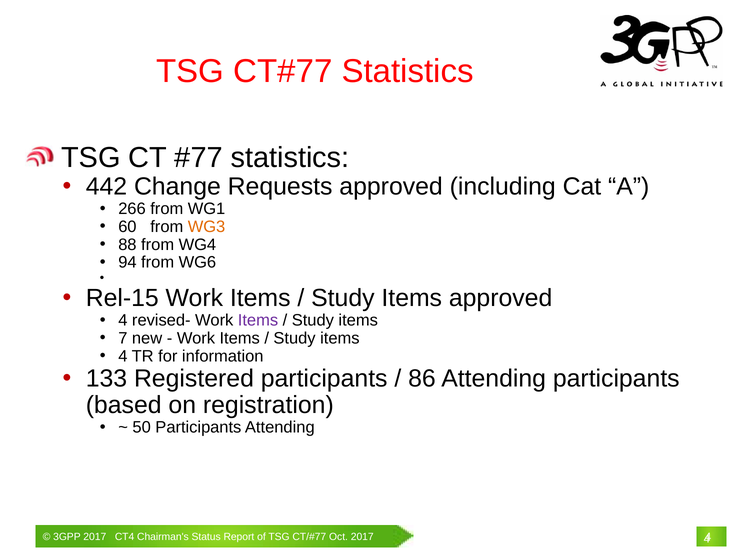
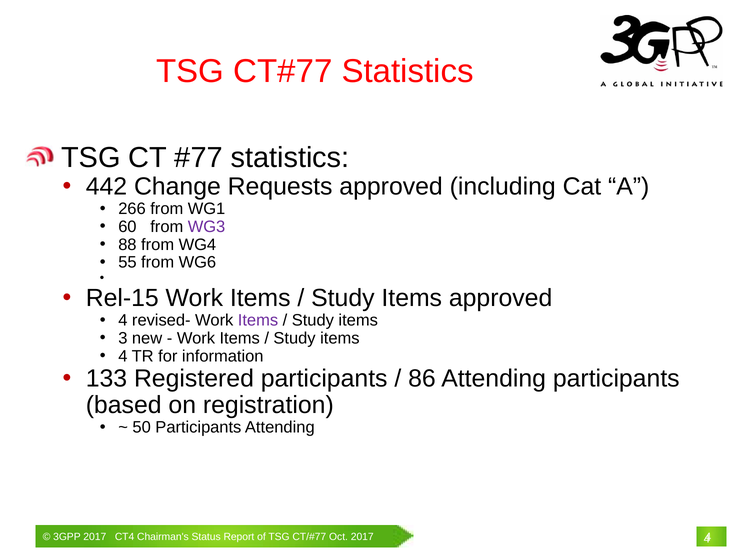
WG3 colour: orange -> purple
94: 94 -> 55
7: 7 -> 3
